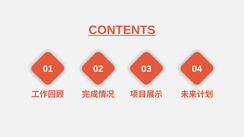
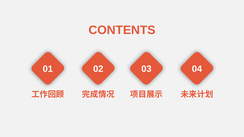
CONTENTS underline: present -> none
